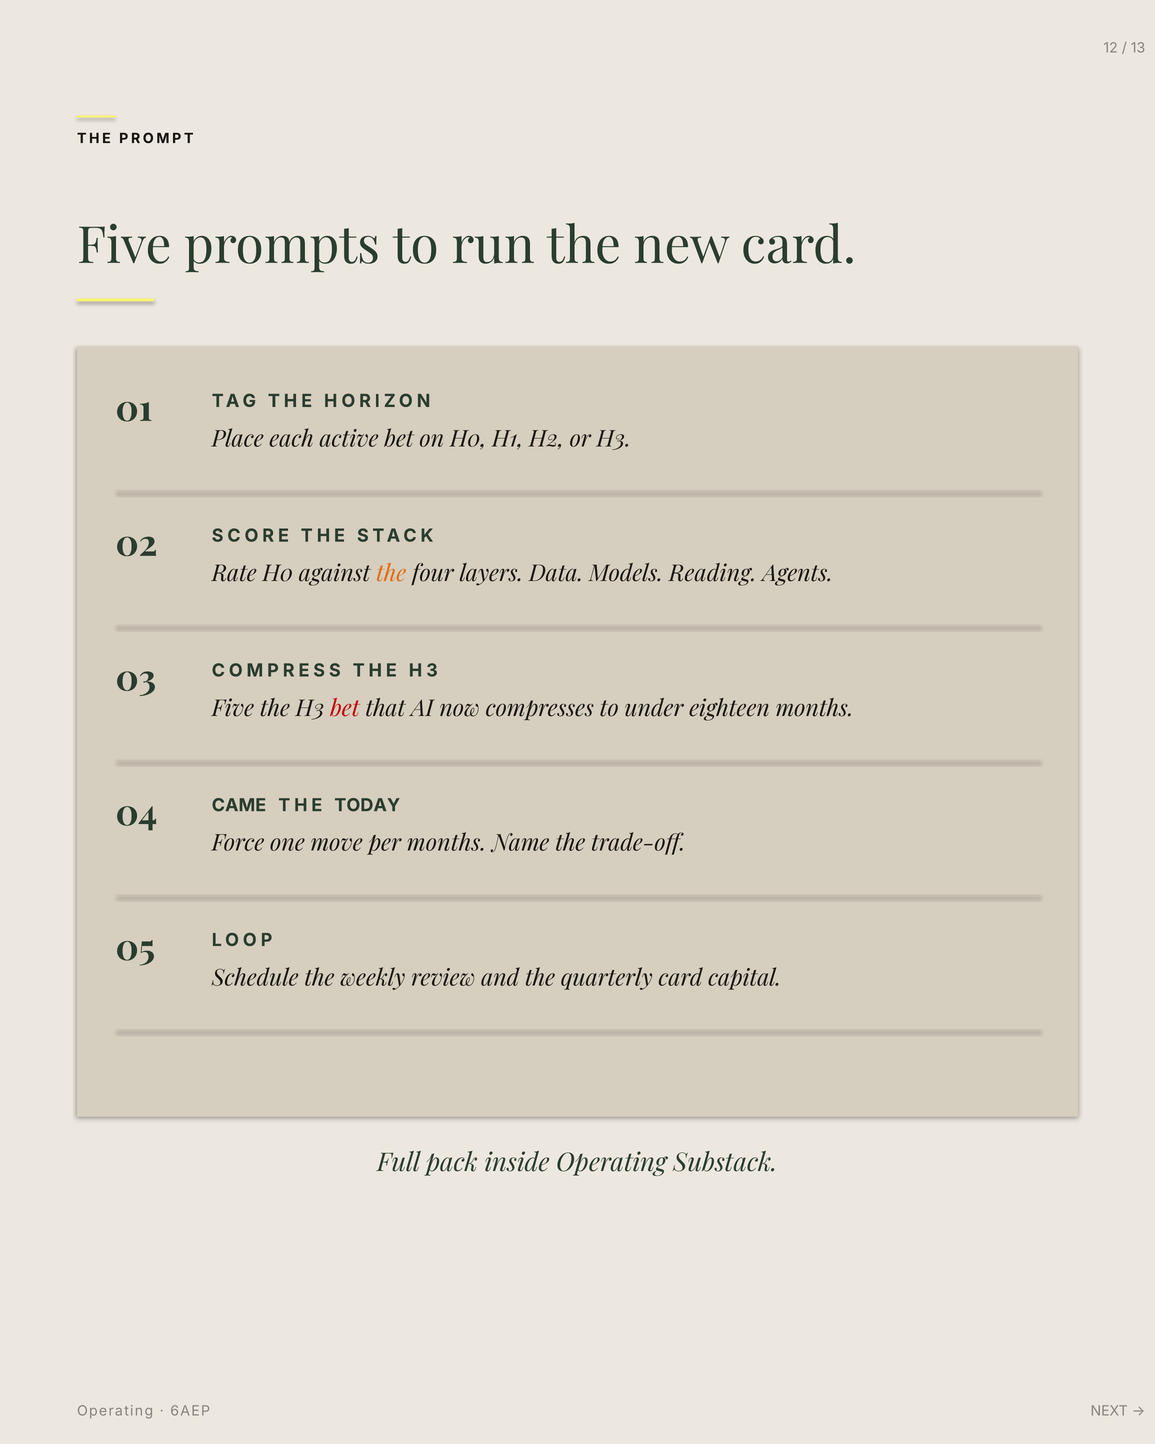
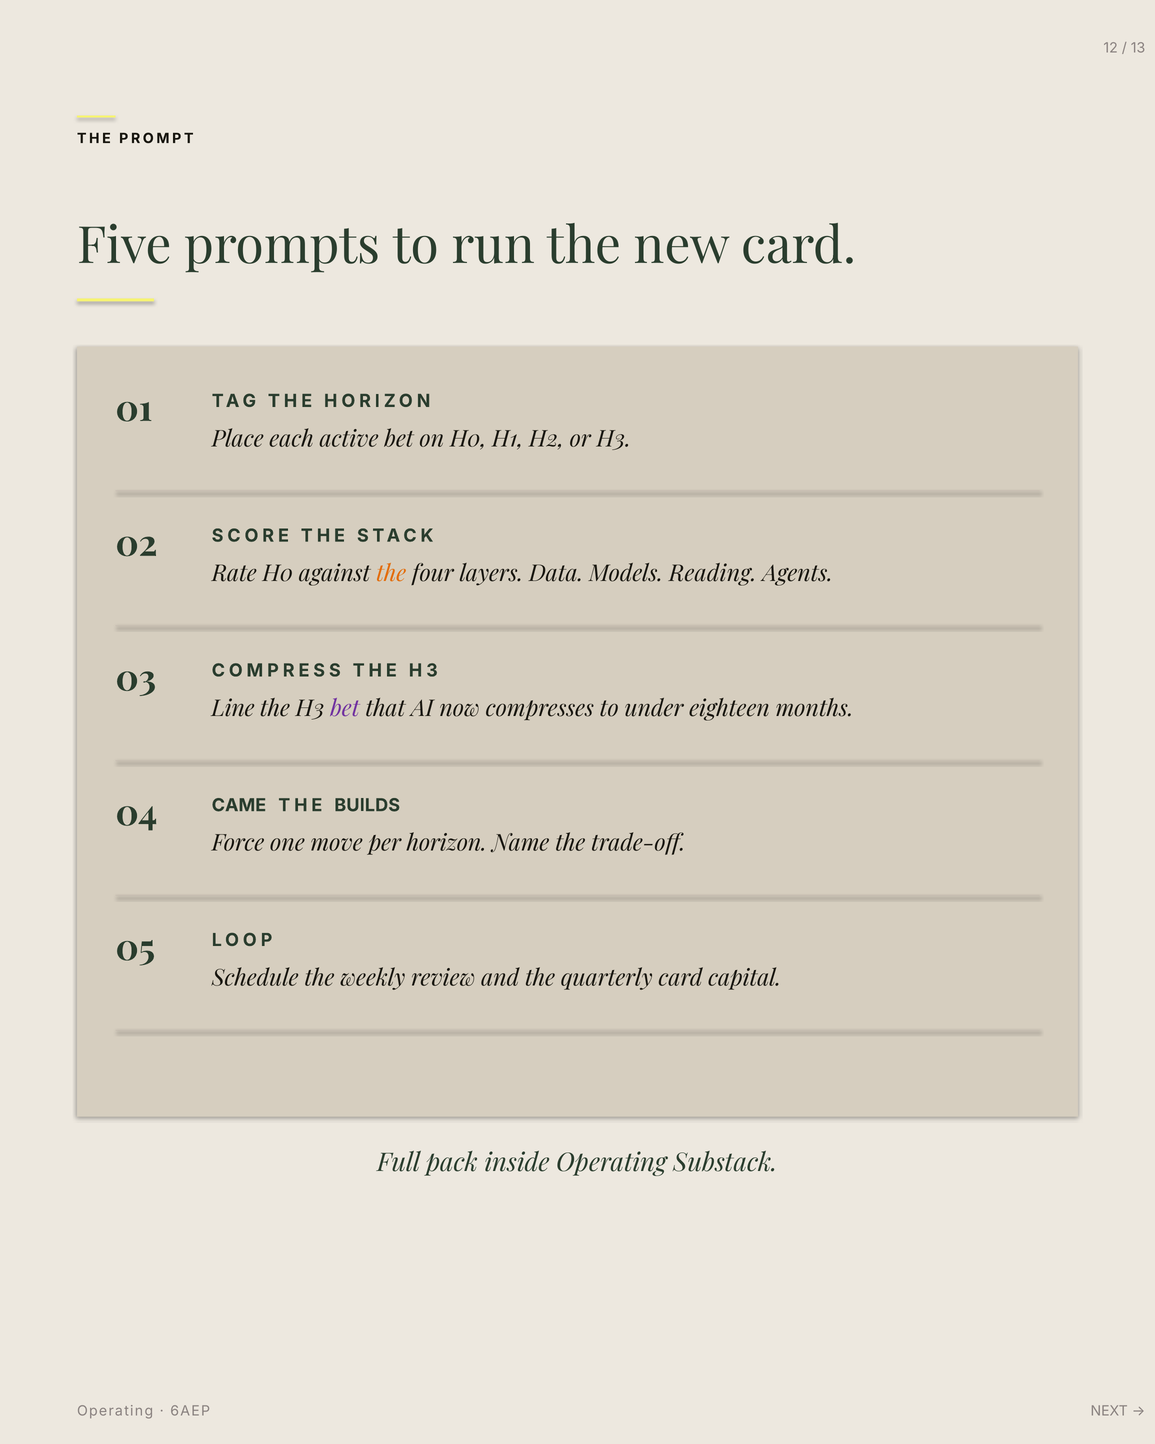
Five at (233, 708): Five -> Line
bet at (345, 708) colour: red -> purple
TODAY: TODAY -> BUILDS
per months: months -> horizon
